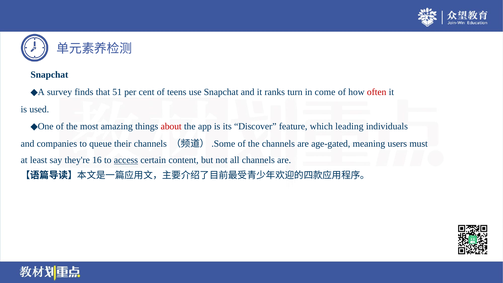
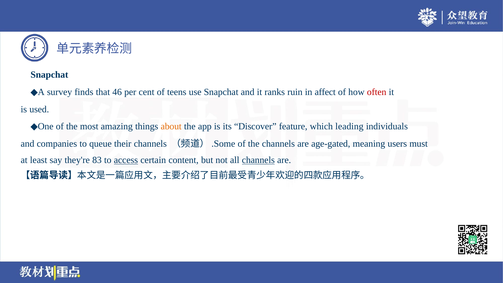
51: 51 -> 46
turn: turn -> ruin
come: come -> affect
about colour: red -> orange
16: 16 -> 83
channels at (258, 160) underline: none -> present
